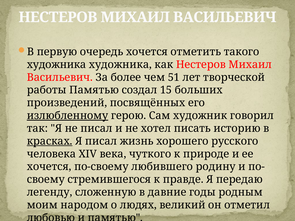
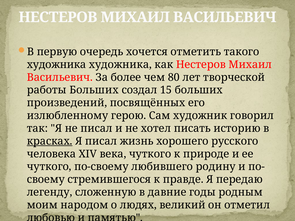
51: 51 -> 80
работы Памятью: Памятью -> Больших
излюбленному underline: present -> none
хочется at (49, 167): хочется -> чуткого
